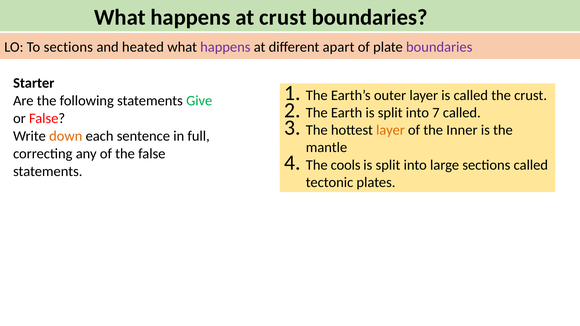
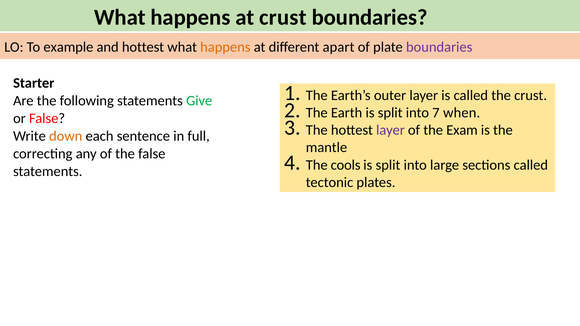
To sections: sections -> example
and heated: heated -> hottest
happens at (225, 47) colour: purple -> orange
7 called: called -> when
layer at (390, 130) colour: orange -> purple
Inner: Inner -> Exam
